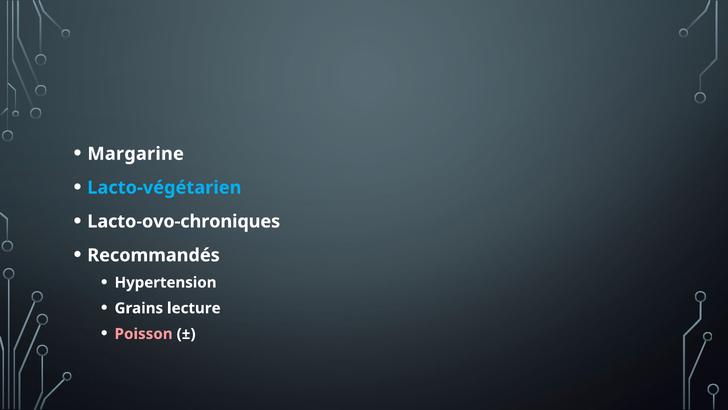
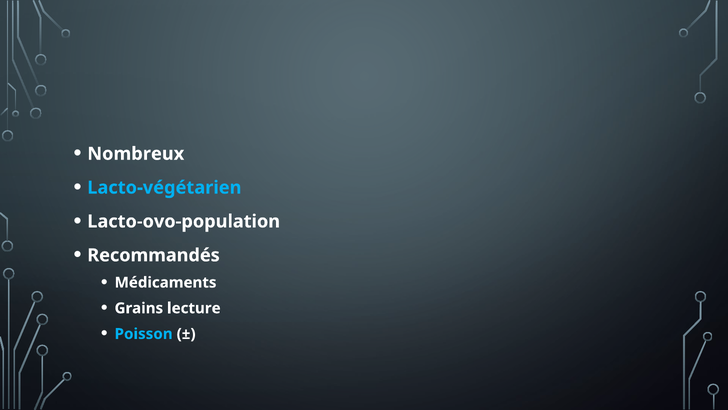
Margarine: Margarine -> Nombreux
Lacto-ovo-chroniques: Lacto-ovo-chroniques -> Lacto-ovo-population
Hypertension: Hypertension -> Médicaments
Poisson colour: pink -> light blue
